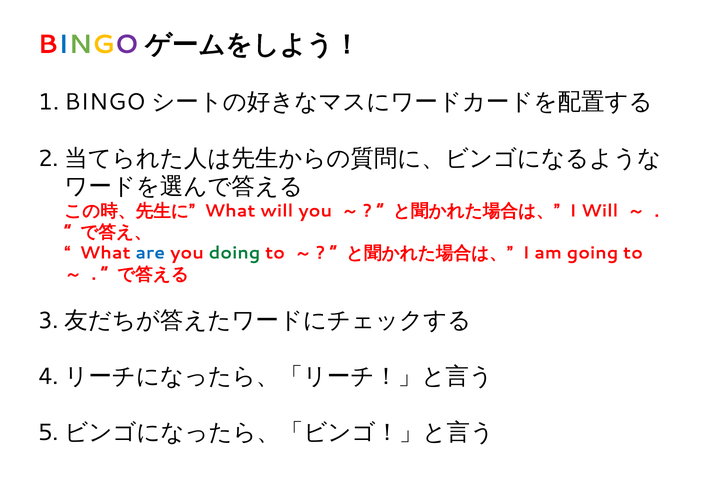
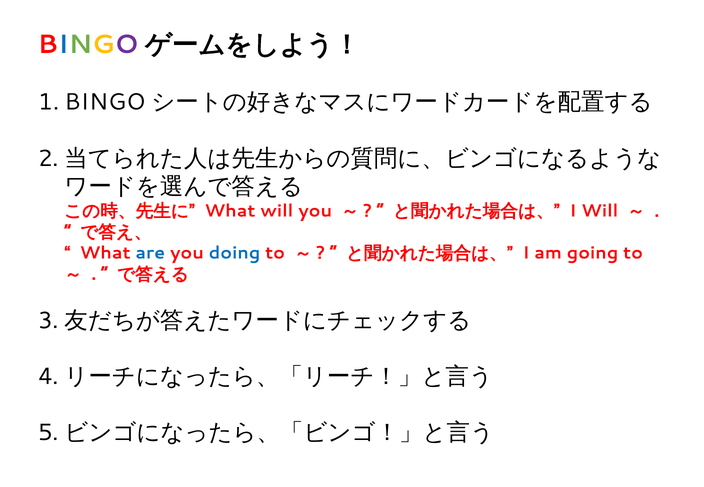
doing colour: green -> blue
